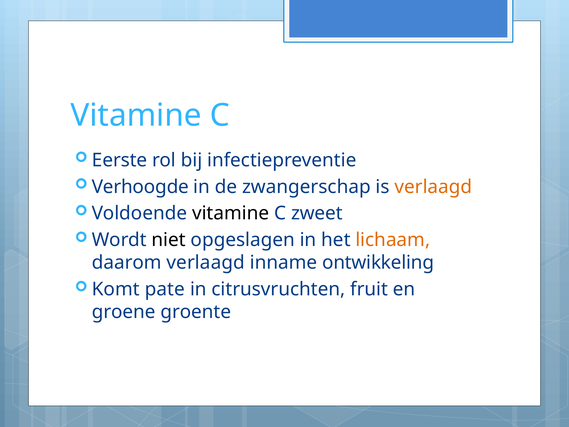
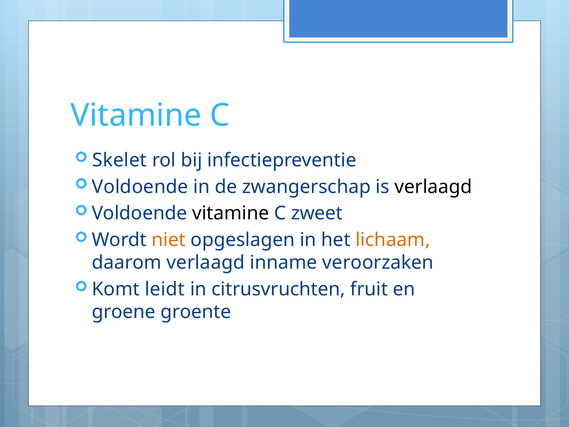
Eerste: Eerste -> Skelet
Verhoogde at (140, 187): Verhoogde -> Voldoende
verlaagd at (433, 187) colour: orange -> black
niet colour: black -> orange
ontwikkeling: ontwikkeling -> veroorzaken
pate: pate -> leidt
